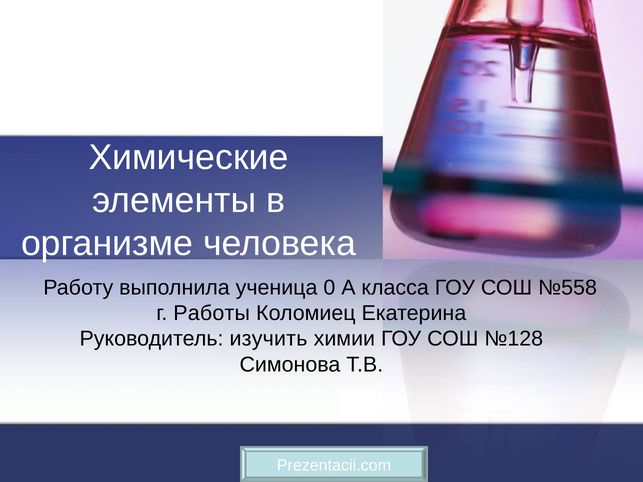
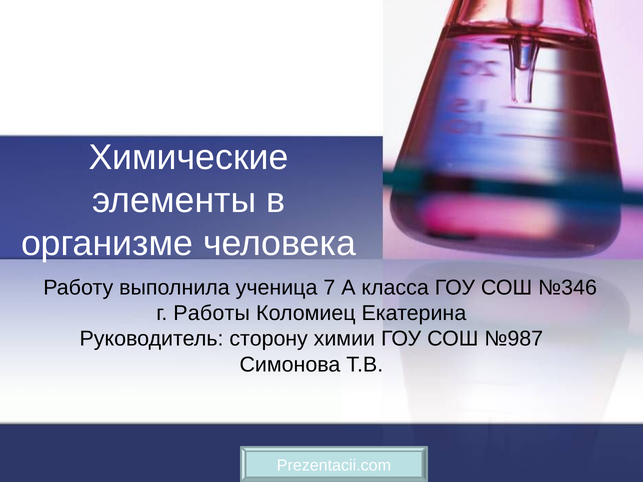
0: 0 -> 7
№558: №558 -> №346
изучить: изучить -> сторону
№128: №128 -> №987
